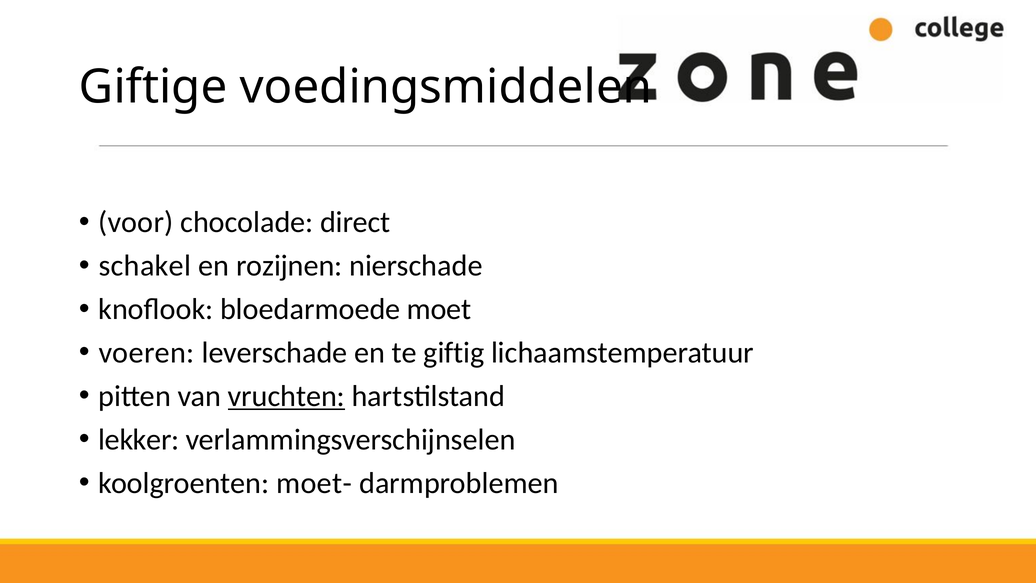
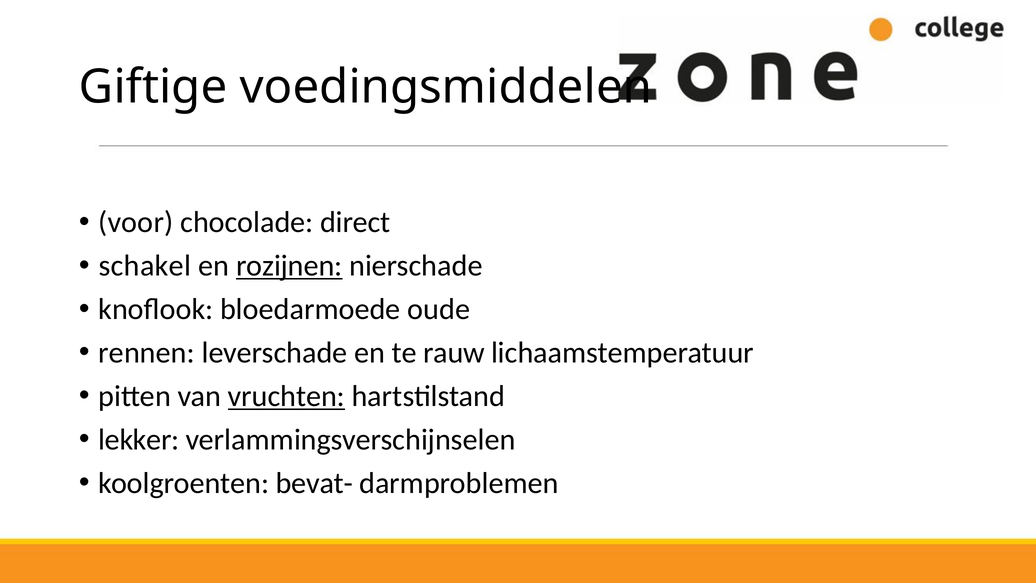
rozijnen underline: none -> present
moet: moet -> oude
voeren: voeren -> rennen
giftig: giftig -> rauw
moet-: moet- -> bevat-
